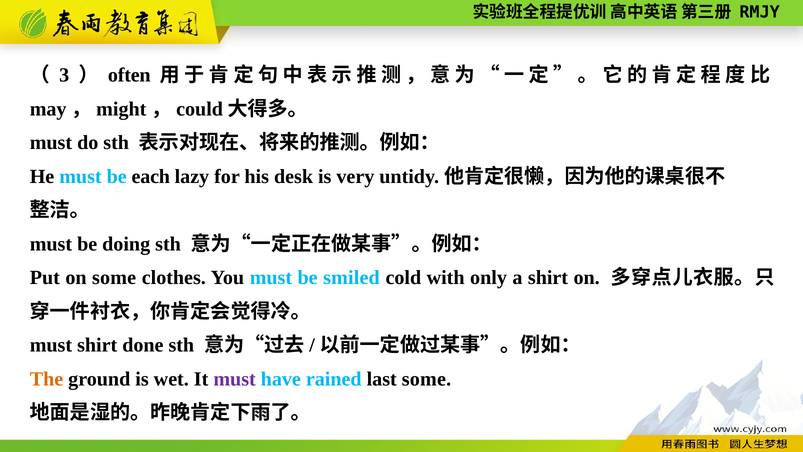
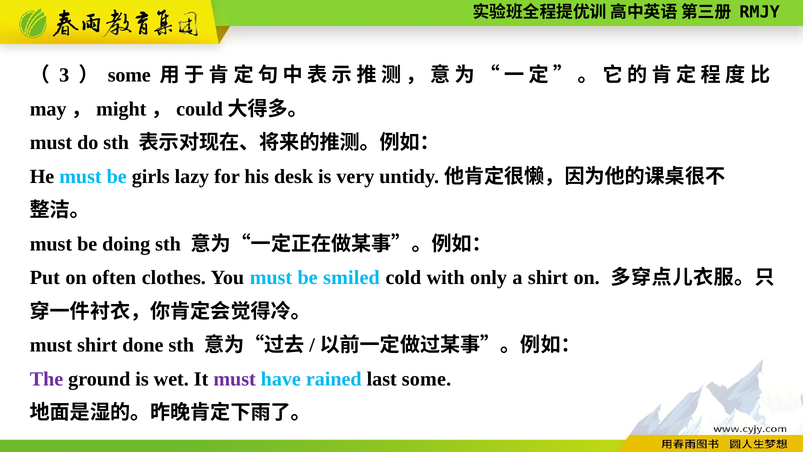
often at (129, 75): often -> some
each: each -> girls
on some: some -> often
The colour: orange -> purple
